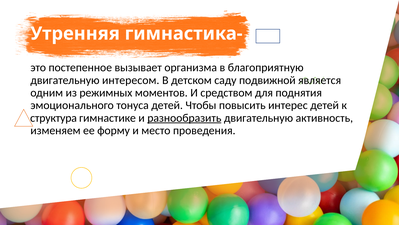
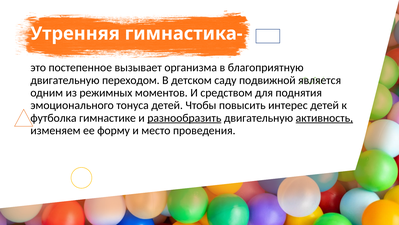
интересом: интересом -> переходом
структура: структура -> футболка
активность underline: none -> present
